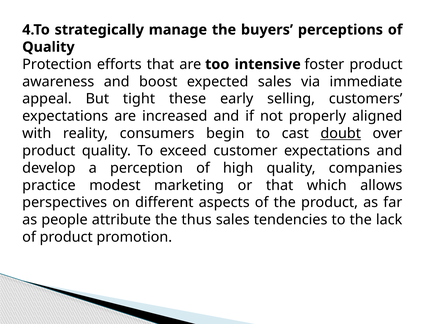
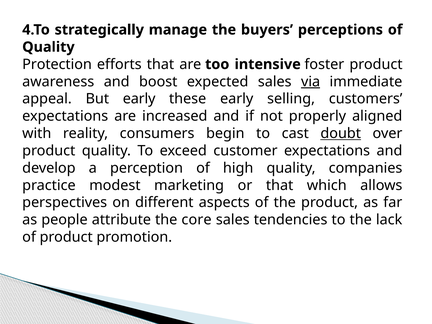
via underline: none -> present
But tight: tight -> early
thus: thus -> core
